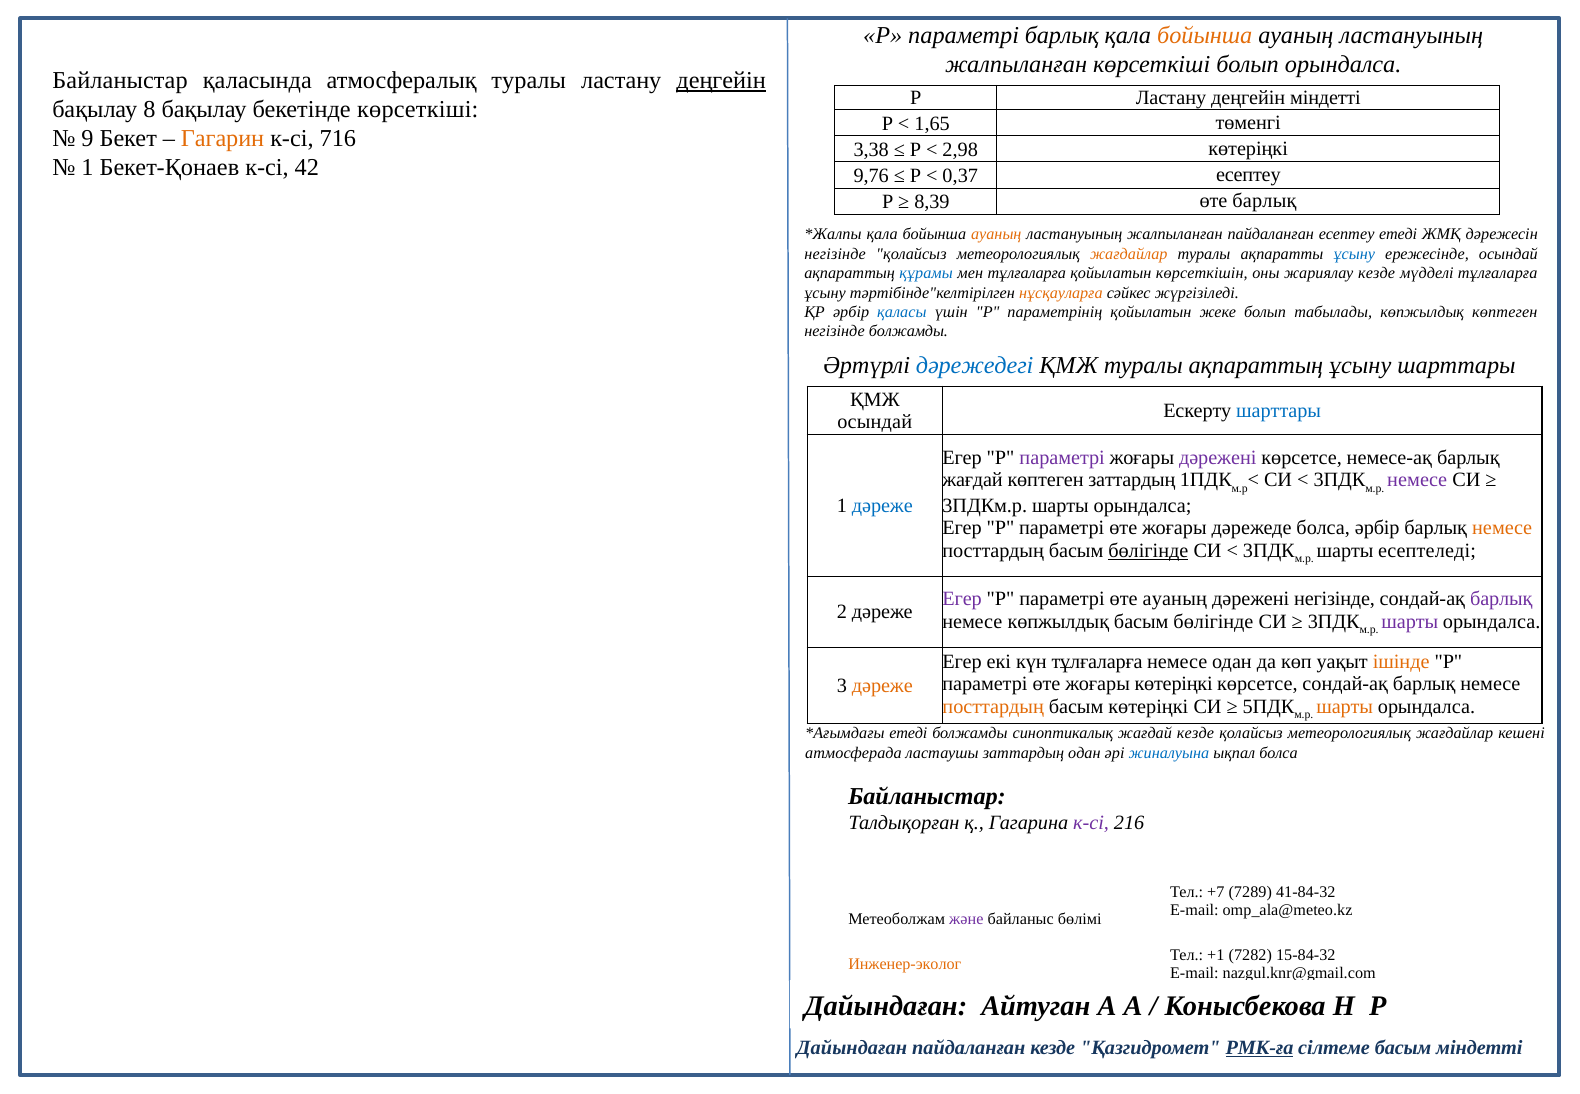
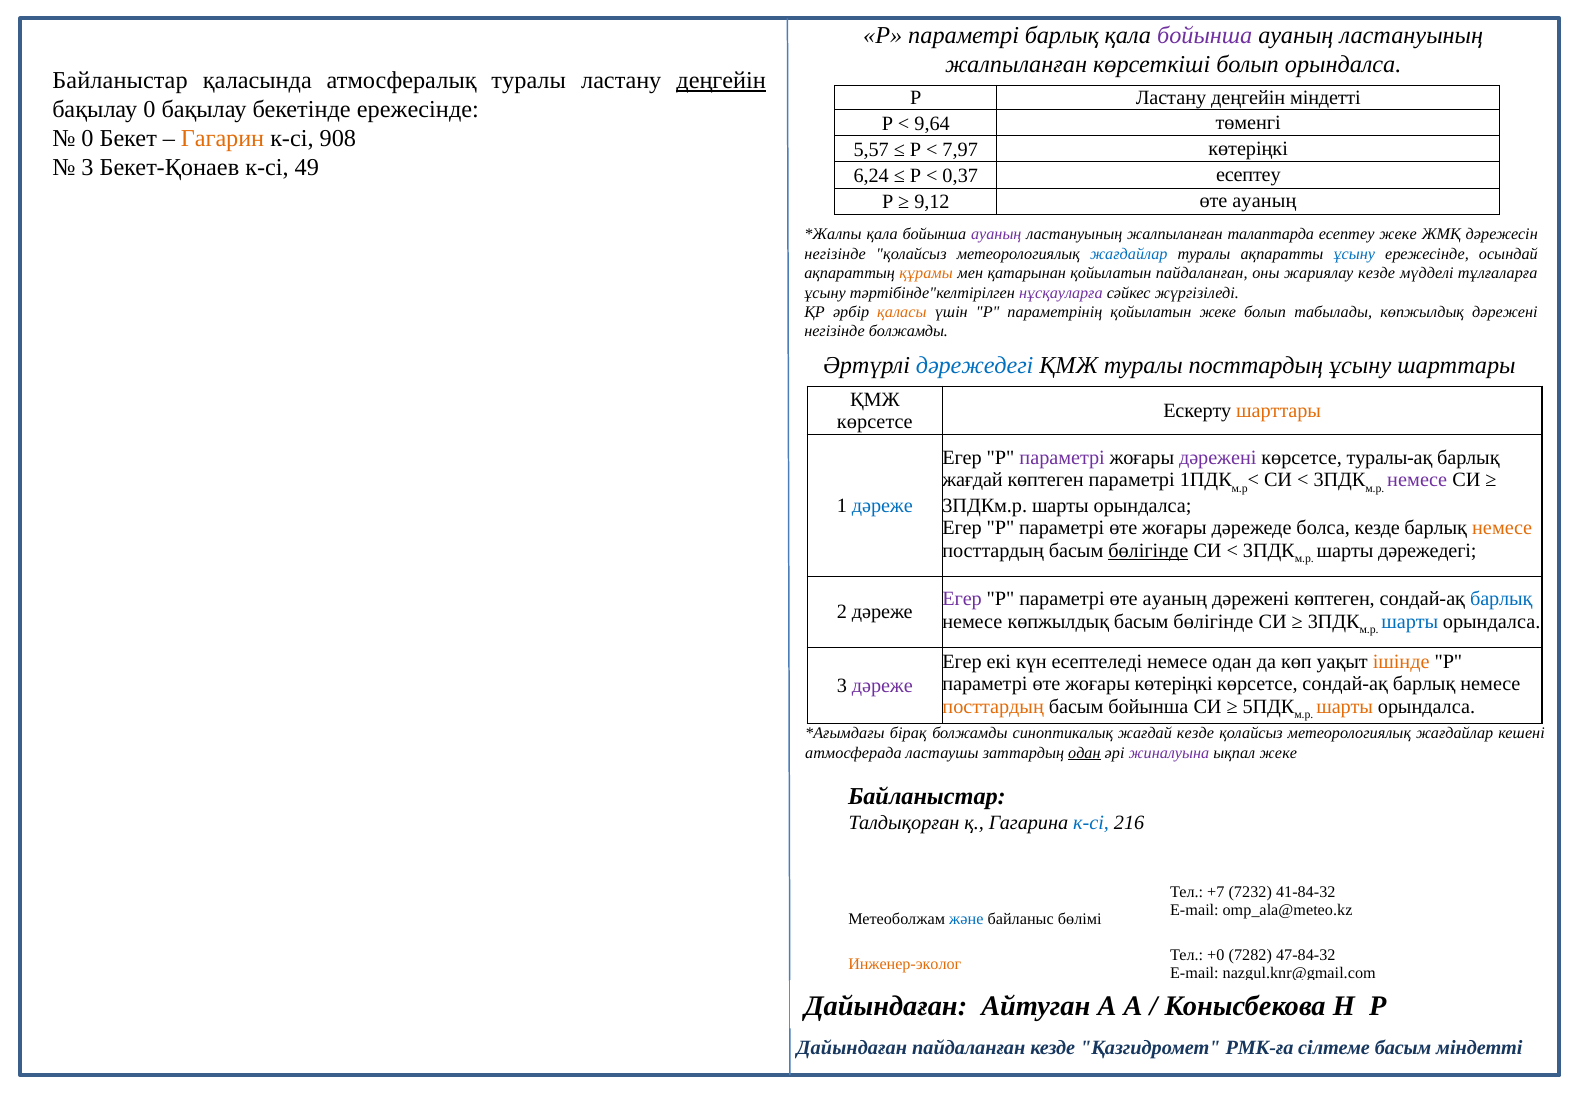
бойынша at (1205, 36) colour: orange -> purple
бақылау 8: 8 -> 0
бекетінде көрсеткіші: көрсеткіші -> ережесінде
1,65: 1,65 -> 9,64
9 at (88, 139): 9 -> 0
716: 716 -> 908
3,38: 3,38 -> 5,57
2,98: 2,98 -> 7,97
1 at (88, 168): 1 -> 3
42: 42 -> 49
9,76: 9,76 -> 6,24
8,39: 8,39 -> 9,12
барлық at (1264, 201): барлық -> ауаның
ауаның at (996, 234) colour: orange -> purple
жалпыланған пайдаланған: пайдаланған -> талаптарда
есептеу етеді: етеді -> жеке
жағдайлар at (1129, 254) colour: orange -> blue
құрамы colour: blue -> orange
мен тұлғаларға: тұлғаларға -> қатарынан
қойылатын көрсеткішін: көрсеткішін -> пайдаланған
нұсқауларға colour: orange -> purple
қаласы colour: blue -> orange
көпжылдық көптеген: көптеген -> дәрежені
туралы ақпараттың: ақпараттың -> посттардың
шарттары at (1279, 411) colour: blue -> orange
осындай at (875, 422): осындай -> көрсетсе
немесе-ақ: немесе-ақ -> туралы-ақ
көптеген заттардың: заттардың -> параметрі
болса әрбір: әрбір -> кезде
шарты есептеледі: есептеледі -> дәрежедегі
дәрежені негізінде: негізінде -> көптеген
барлық at (1501, 599) colour: purple -> blue
шарты at (1410, 621) colour: purple -> blue
күн тұлғаларға: тұлғаларға -> есептеледі
дәреже at (882, 686) colour: orange -> purple
басым көтеріңкі: көтеріңкі -> бойынша
етеді at (908, 733): етеді -> бірақ
одан at (1084, 753) underline: none -> present
жиналуына colour: blue -> purple
ықпал болса: болса -> жеке
к-сі at (1091, 822) colour: purple -> blue
7289: 7289 -> 7232
және colour: purple -> blue
+1: +1 -> +0
15-84-32: 15-84-32 -> 47-84-32
РМК-ға underline: present -> none
